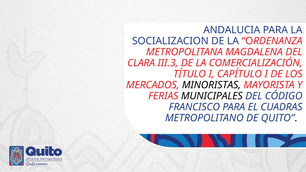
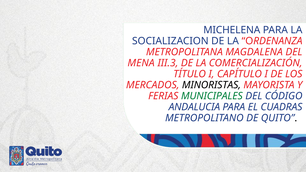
ANDALUCIA: ANDALUCIA -> MICHELENA
CLARA: CLARA -> MENA
MUNICIPALES colour: black -> green
FRANCISCO: FRANCISCO -> ANDALUCIA
